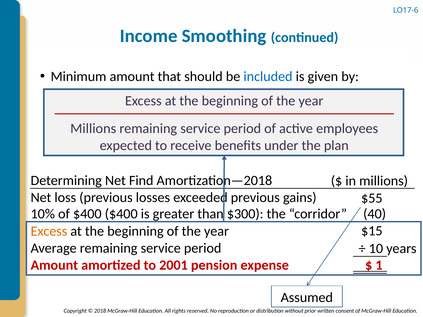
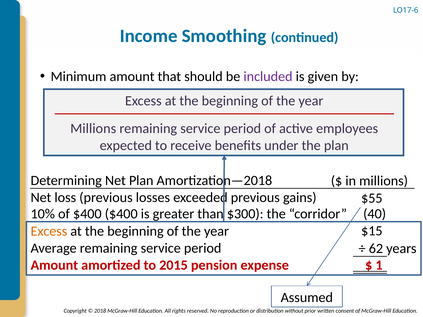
included colour: blue -> purple
Net Find: Find -> Plan
10: 10 -> 62
2001: 2001 -> 2015
